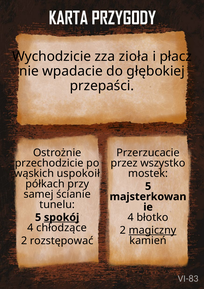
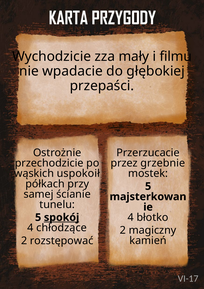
zioła: zioła -> mały
płacz: płacz -> filmu
wszystko: wszystko -> grzebnie
magiczny underline: present -> none
VI-83: VI-83 -> VI-17
